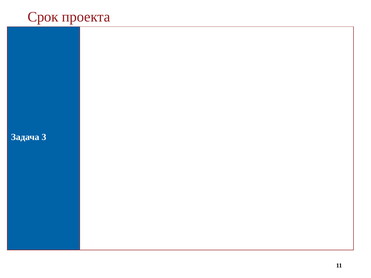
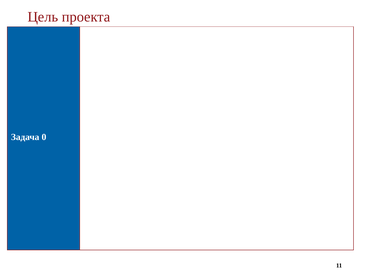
Срок: Срок -> Цель
3: 3 -> 0
